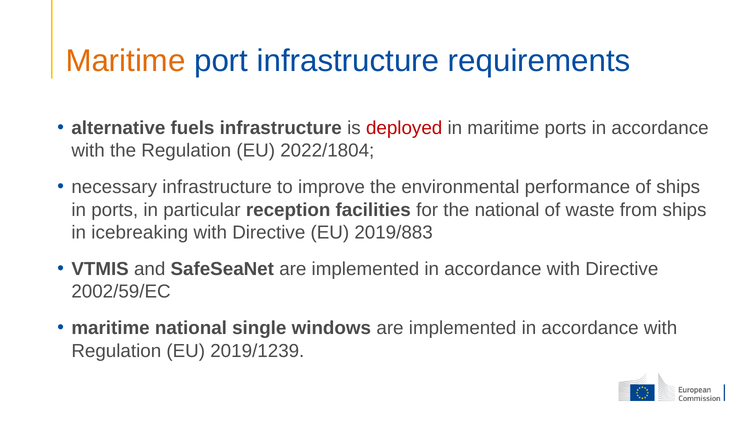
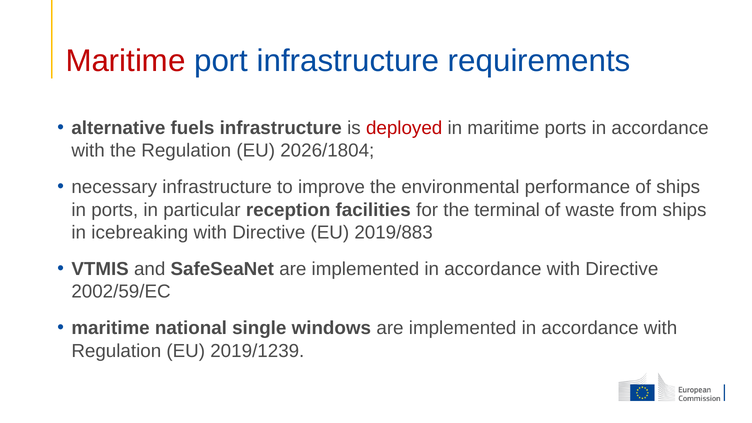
Maritime at (125, 61) colour: orange -> red
2022/1804: 2022/1804 -> 2026/1804
the national: national -> terminal
